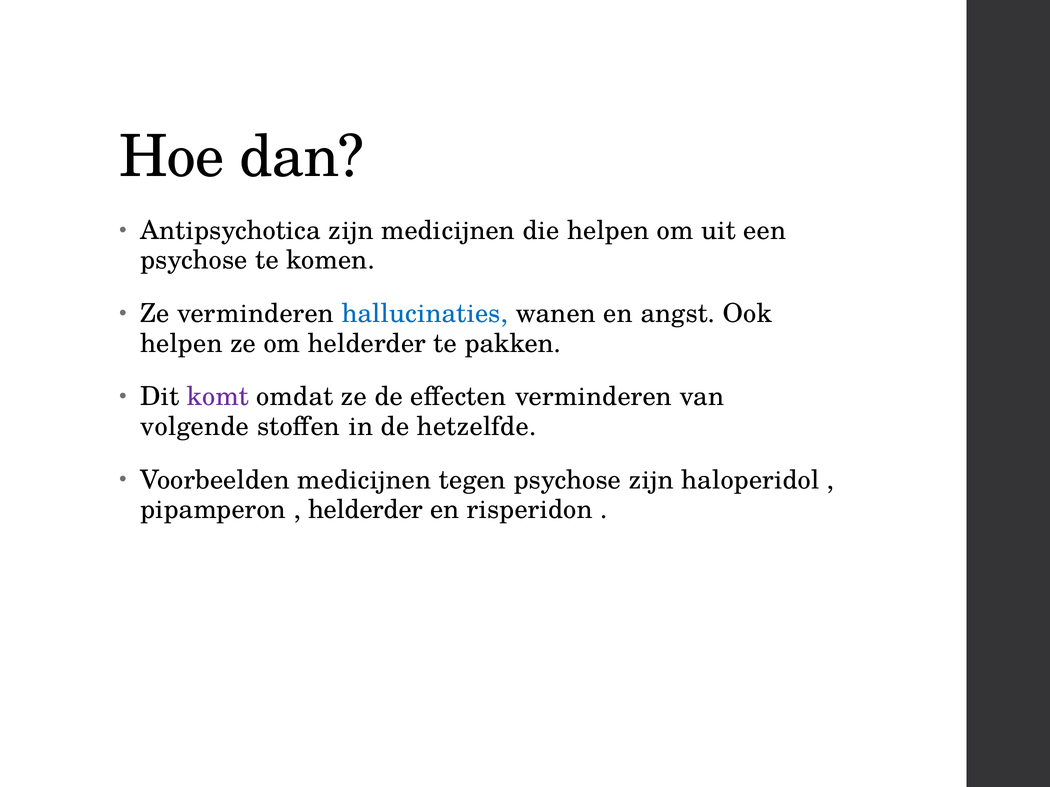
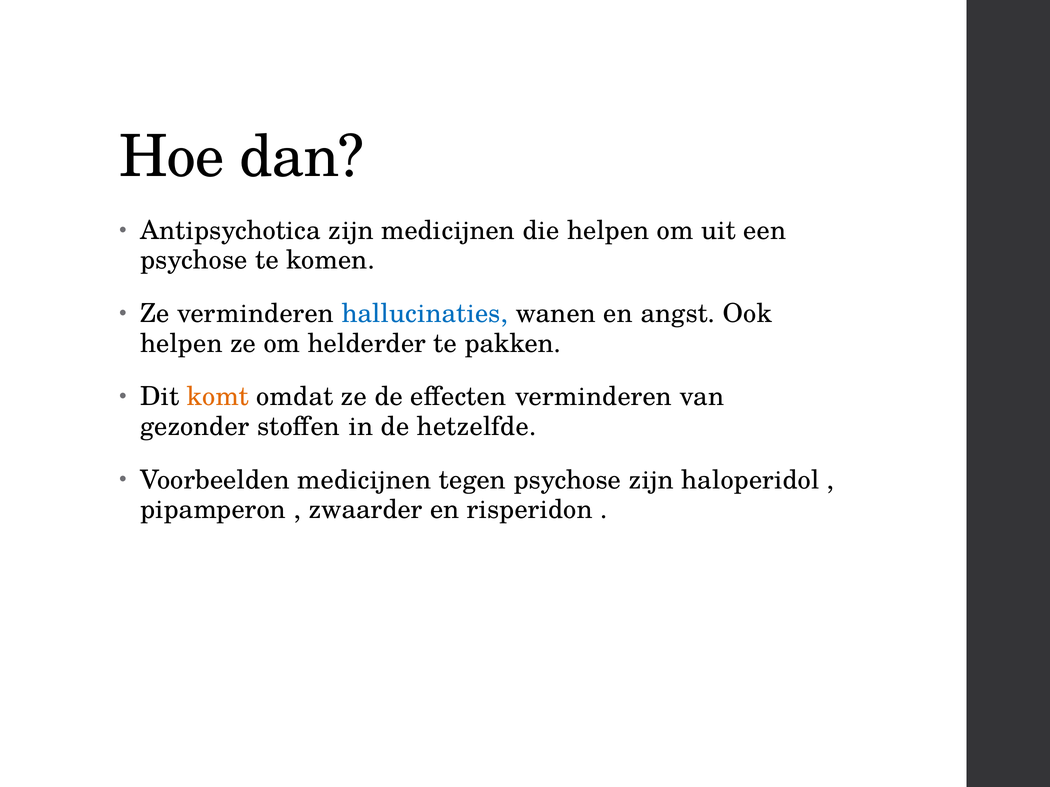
komt colour: purple -> orange
volgende: volgende -> gezonder
helderder at (366, 510): helderder -> zwaarder
